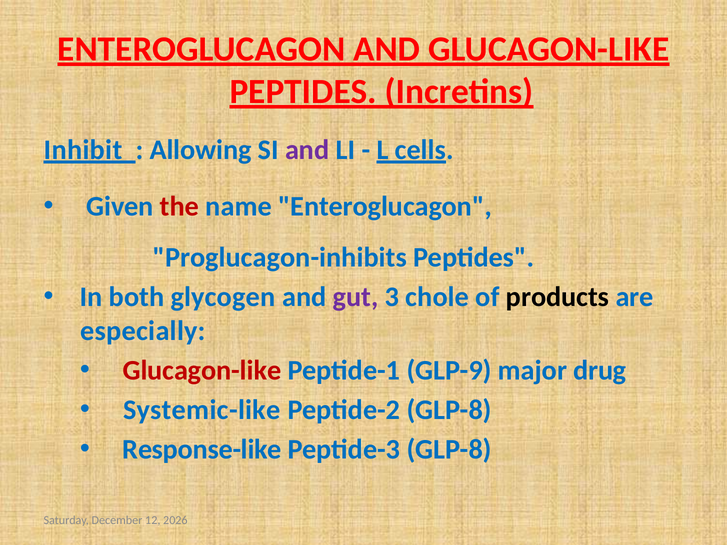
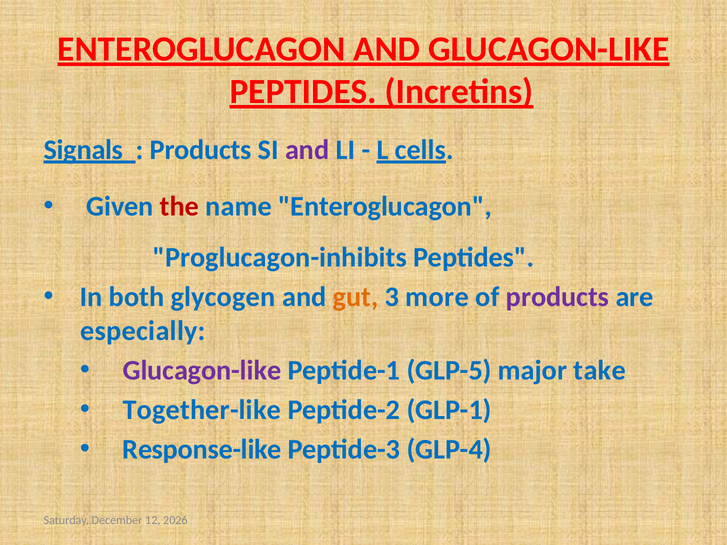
Inhibit: Inhibit -> Signals
Allowing at (201, 150): Allowing -> Products
gut colour: purple -> orange
chole: chole -> more
products at (558, 297) colour: black -> purple
Glucagon-like at (202, 370) colour: red -> purple
GLP-9: GLP-9 -> GLP-5
drug: drug -> take
Systemic-like: Systemic-like -> Together-like
Peptide-2 GLP-8: GLP-8 -> GLP-1
Peptide-3 GLP-8: GLP-8 -> GLP-4
